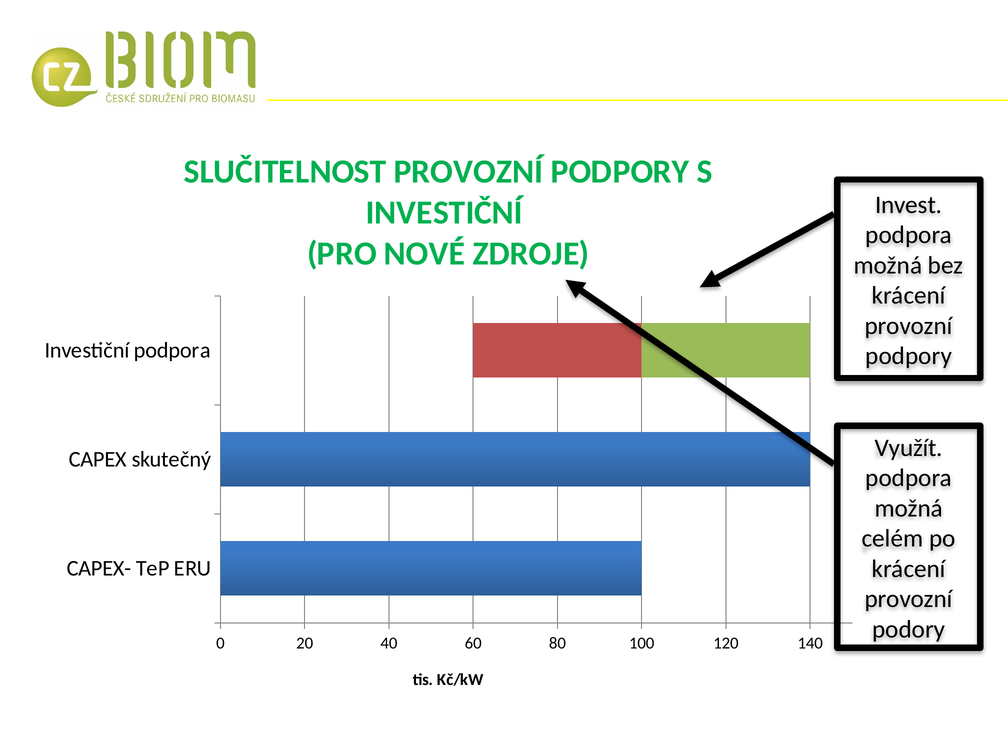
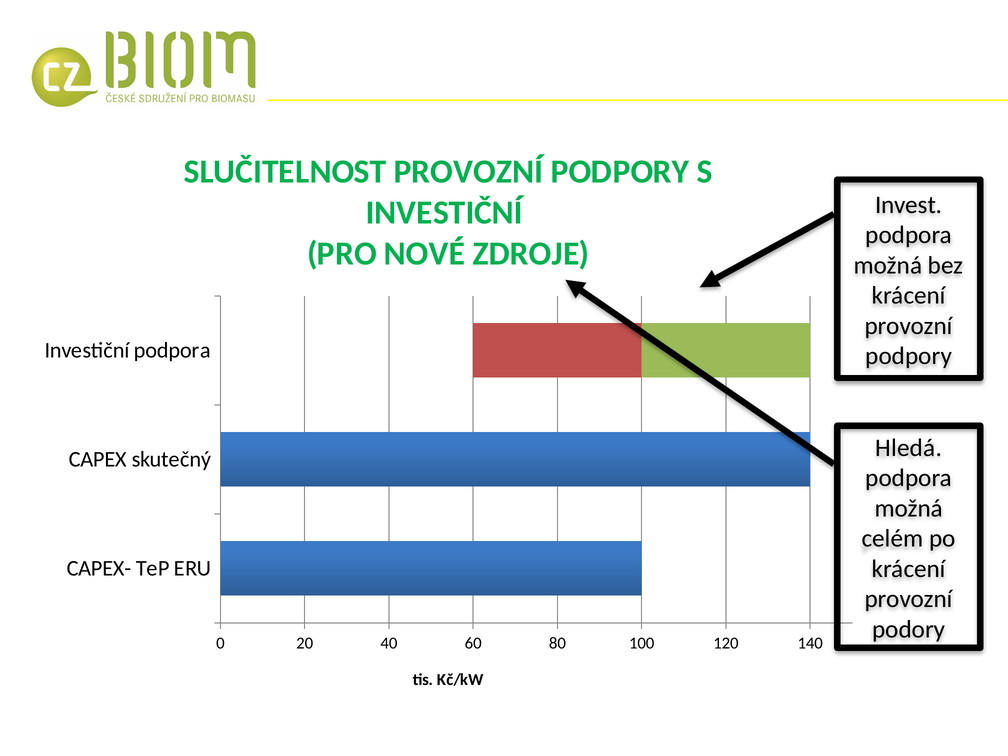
Využít: Využít -> Hledá
